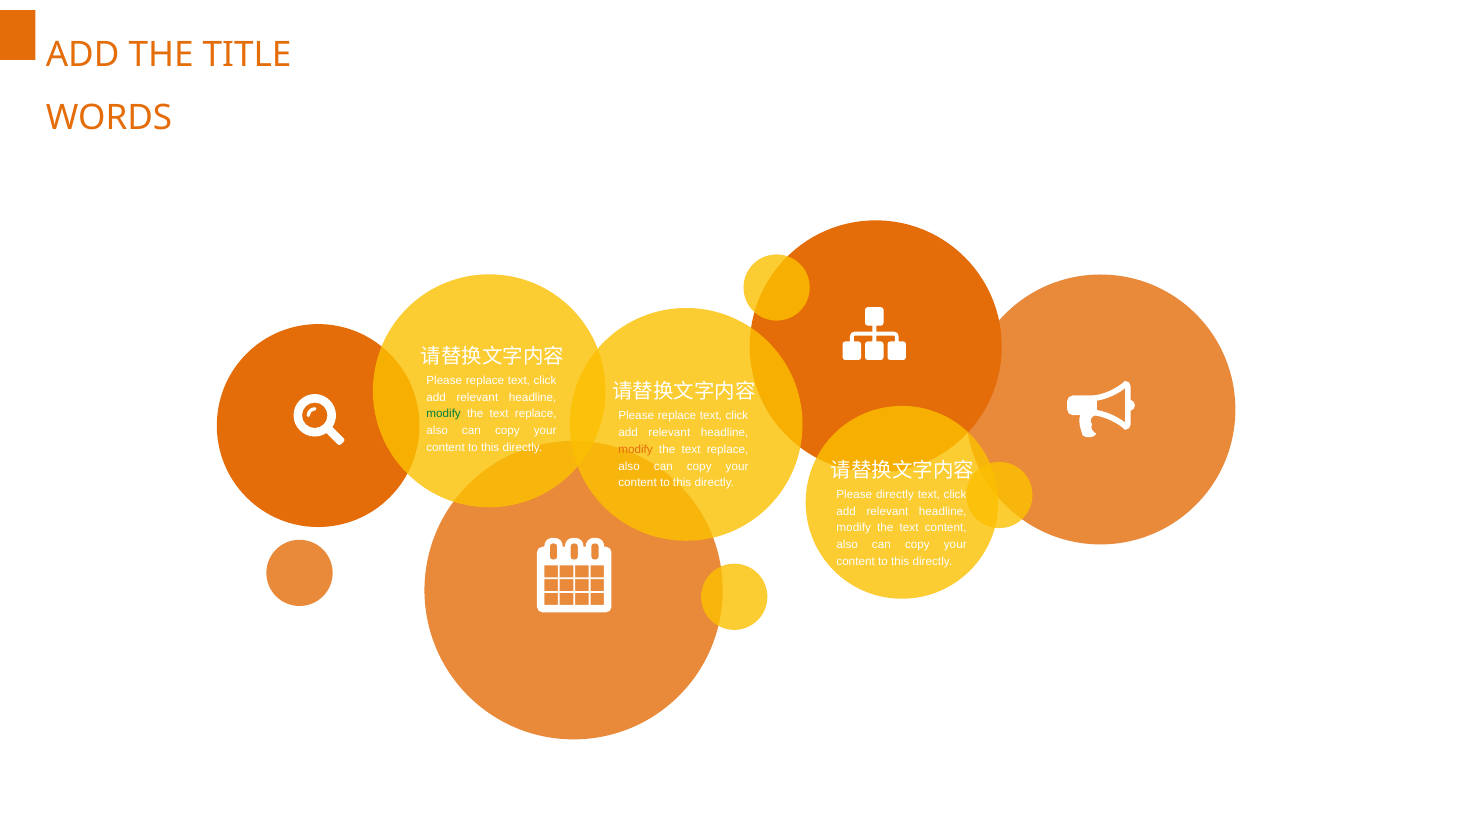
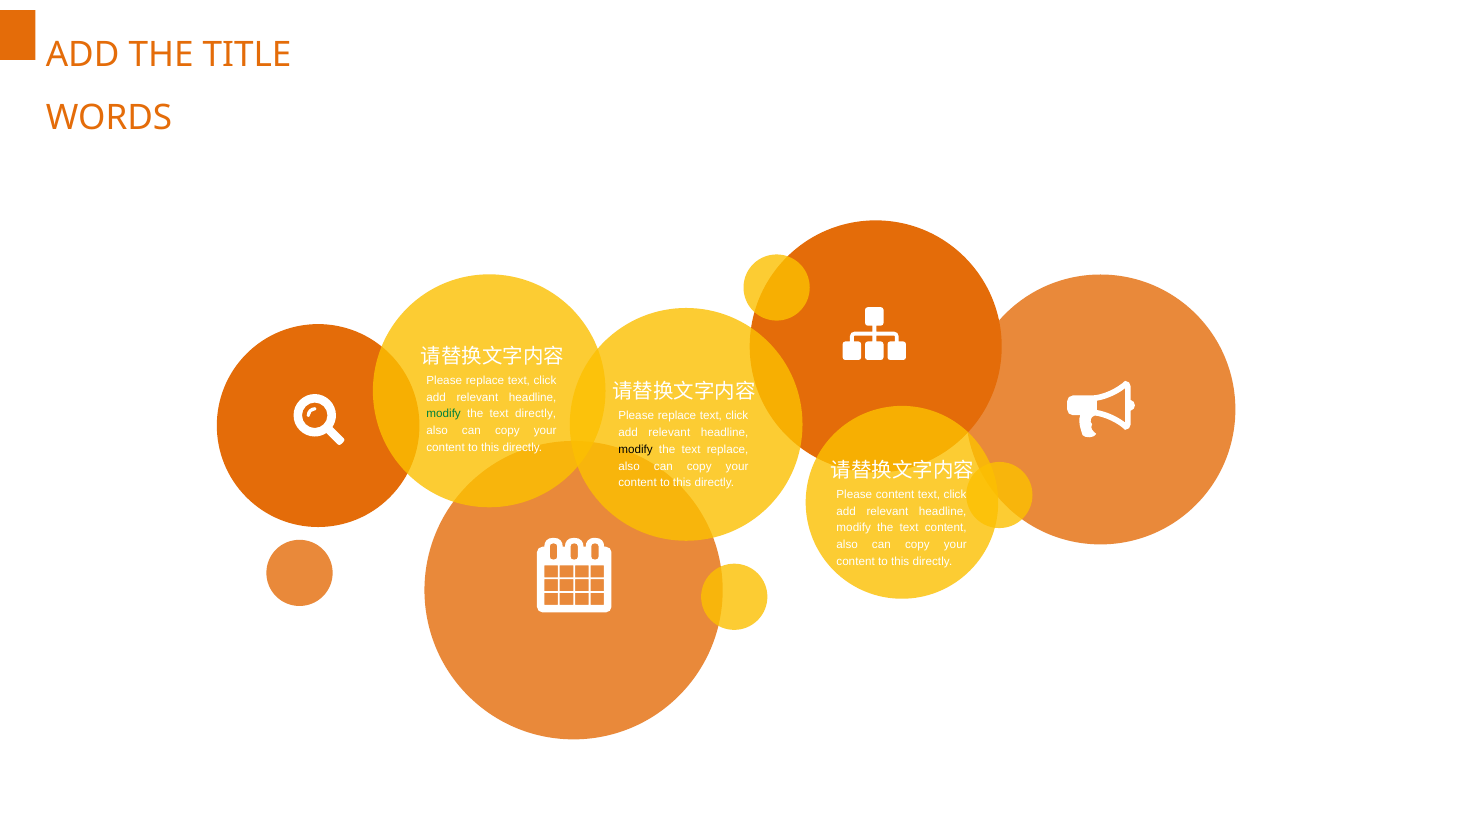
replace at (536, 414): replace -> directly
modify at (636, 449) colour: orange -> black
Please directly: directly -> content
